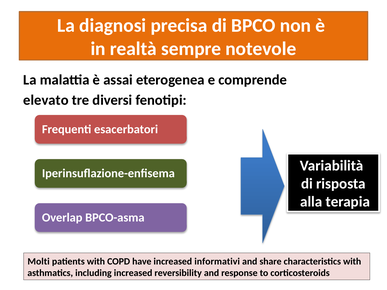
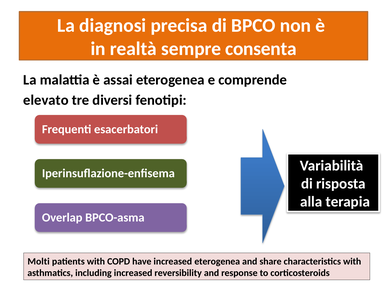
notevole: notevole -> consenta
increased informativi: informativi -> eterogenea
